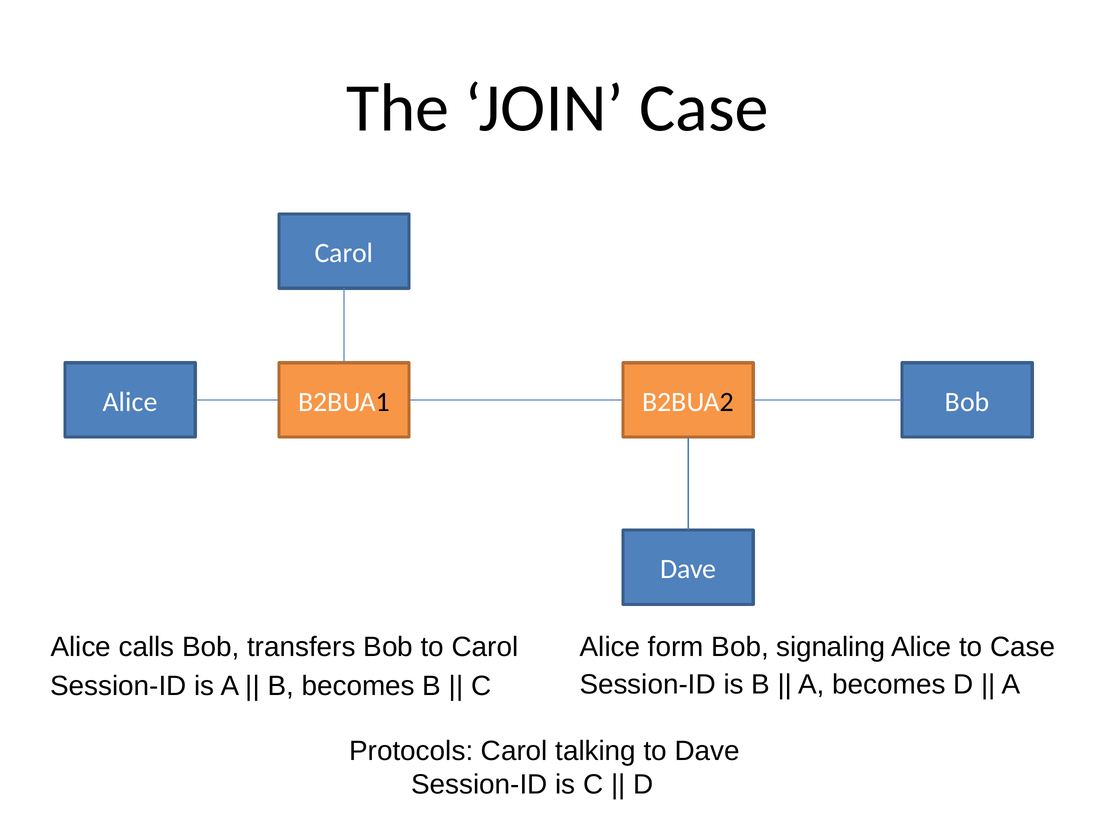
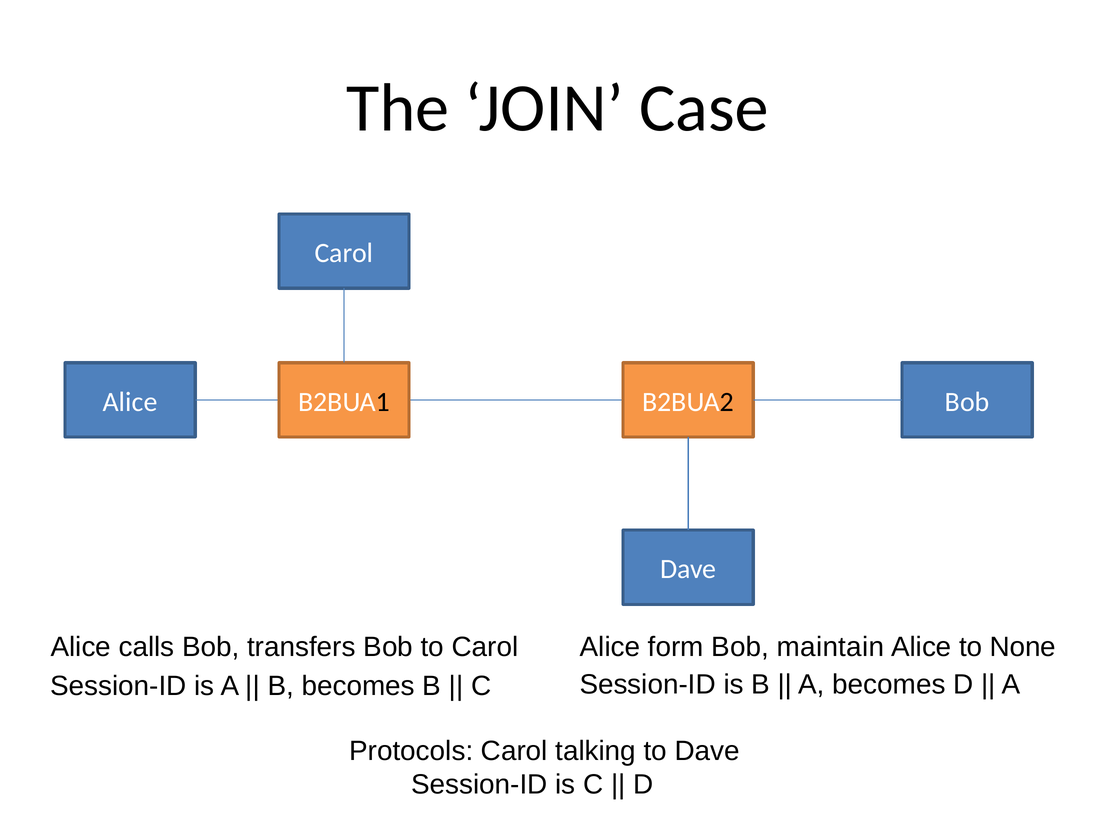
signaling: signaling -> maintain
to Case: Case -> None
